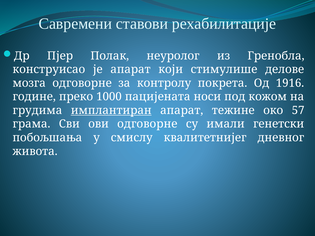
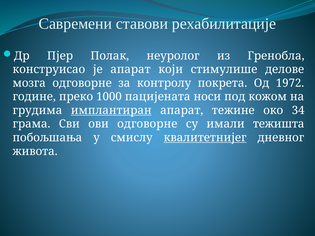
1916: 1916 -> 1972
57: 57 -> 34
генетски: генетски -> тежишта
квалитетнијег underline: none -> present
